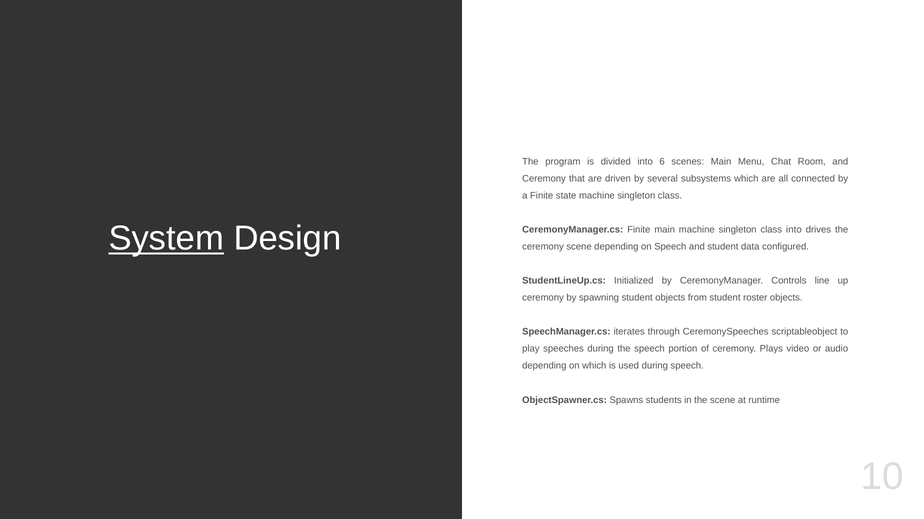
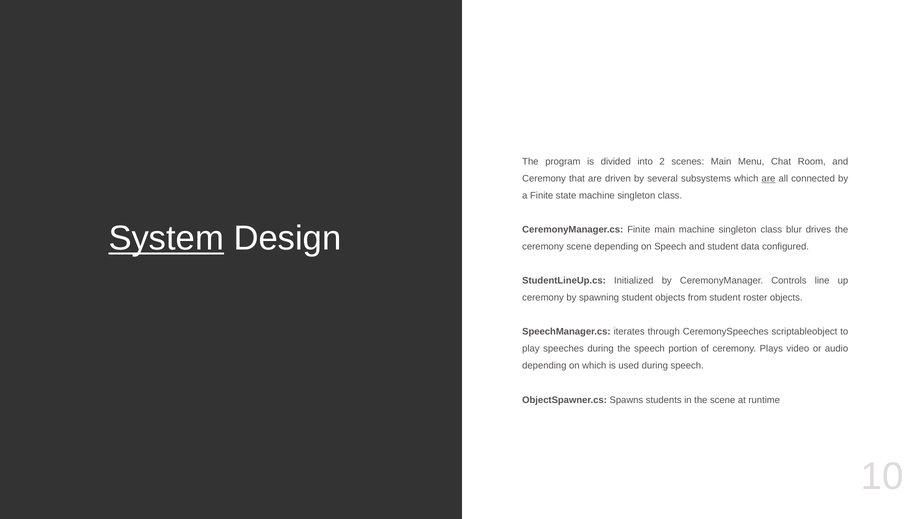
6: 6 -> 2
are at (768, 179) underline: none -> present
class into: into -> blur
